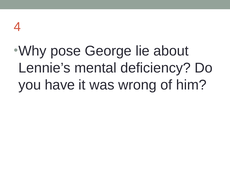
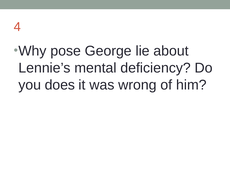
have: have -> does
